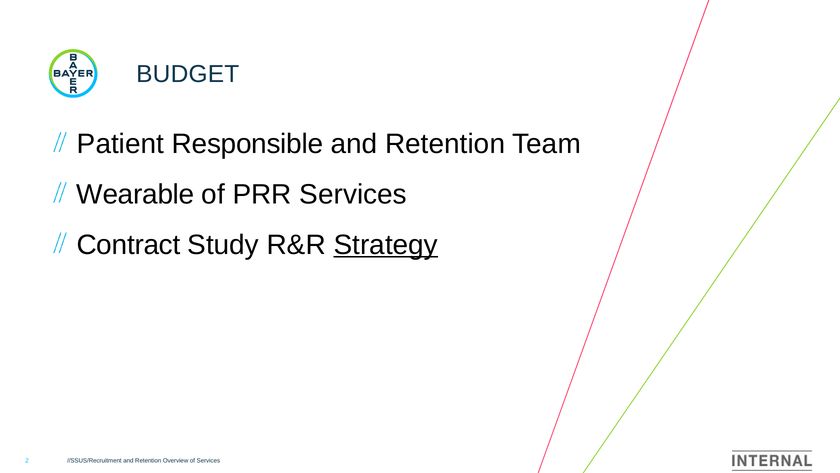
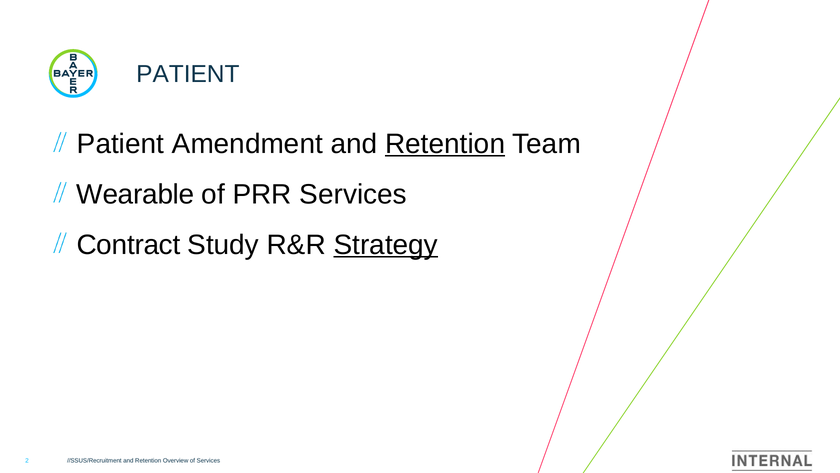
BUDGET at (188, 74): BUDGET -> PATIENT
Responsible: Responsible -> Amendment
Retention at (445, 144) underline: none -> present
